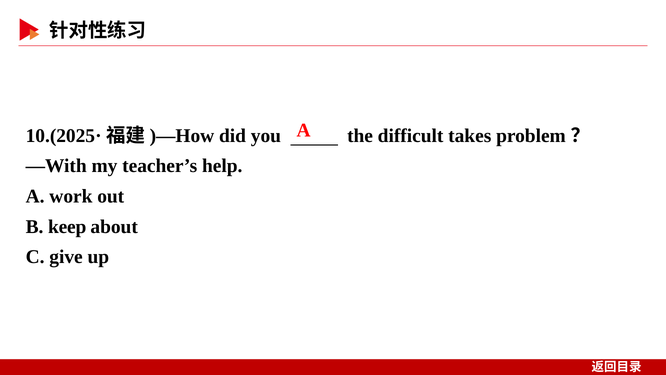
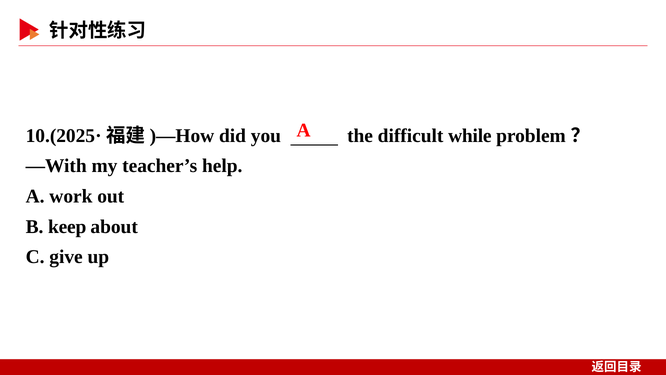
takes: takes -> while
